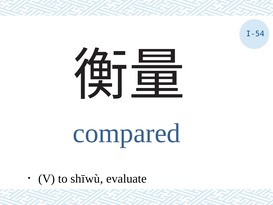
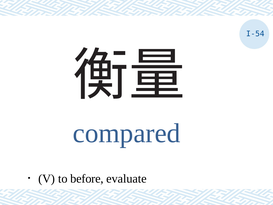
shīwù: shīwù -> before
